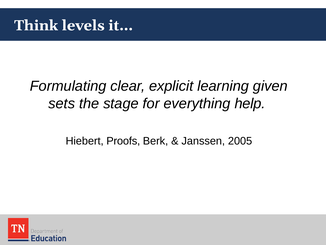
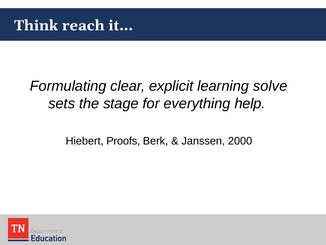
levels: levels -> reach
given: given -> solve
2005: 2005 -> 2000
